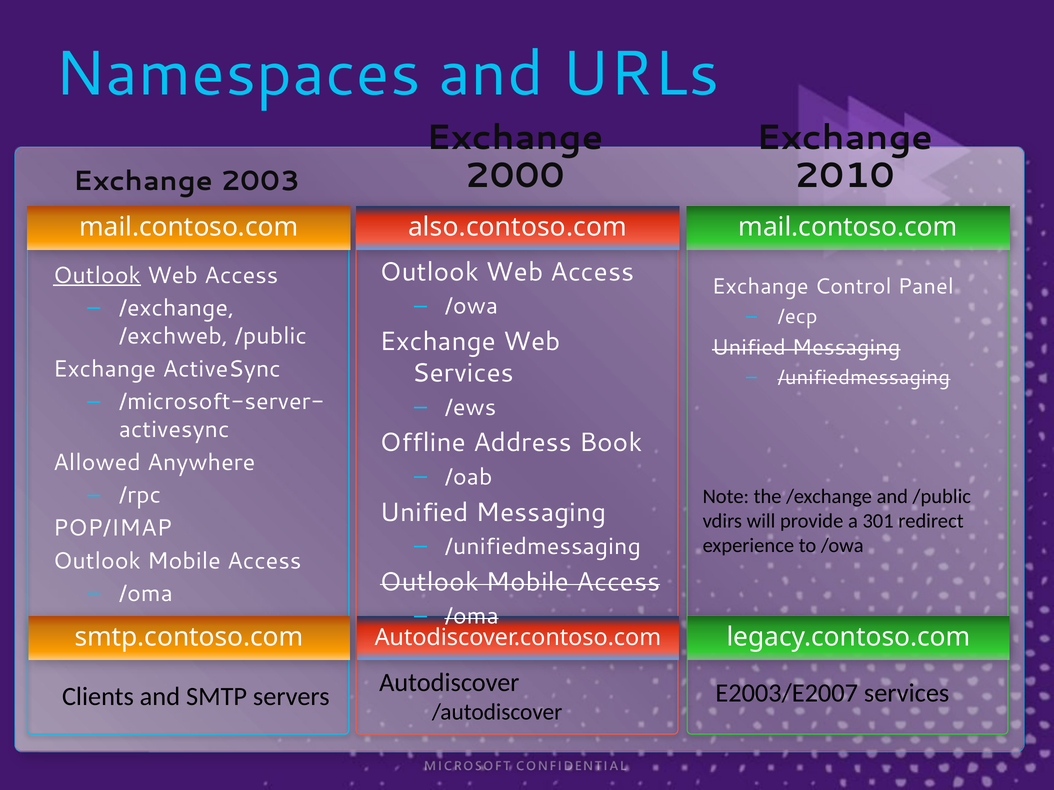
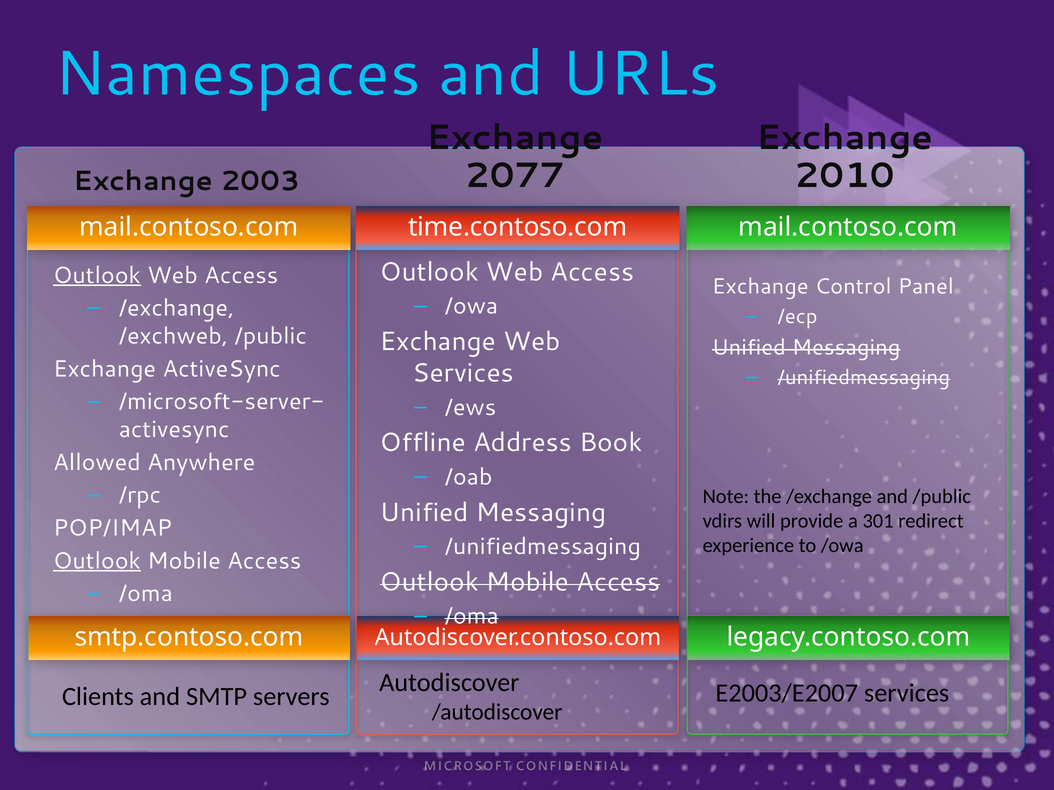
2000: 2000 -> 2077
also.contoso.com: also.contoso.com -> time.contoso.com
Outlook at (97, 561) underline: none -> present
